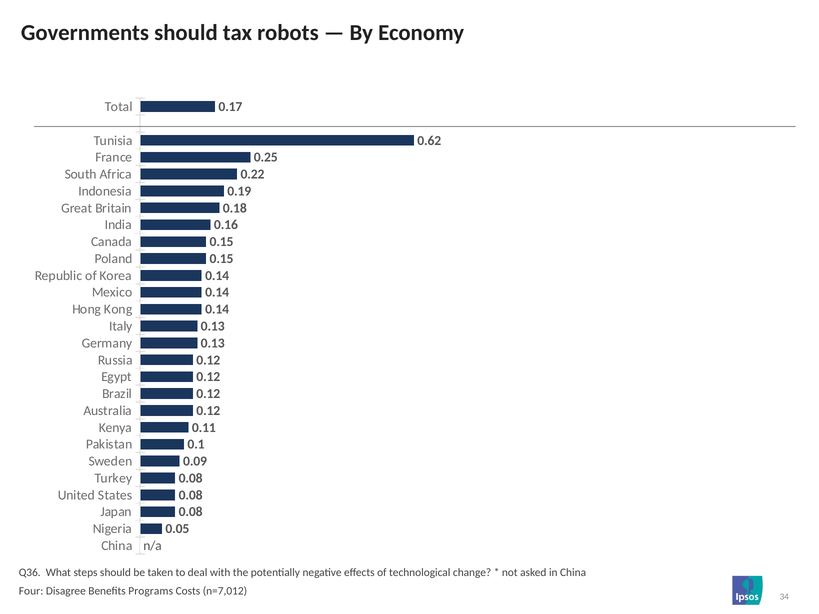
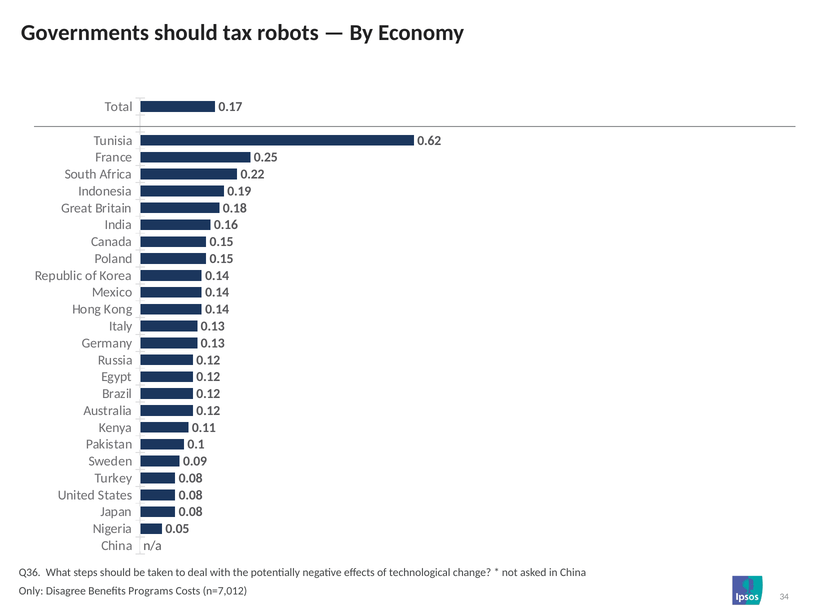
Four: Four -> Only
